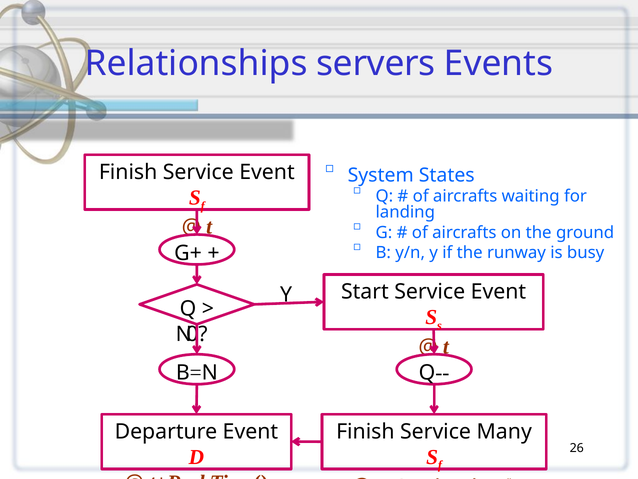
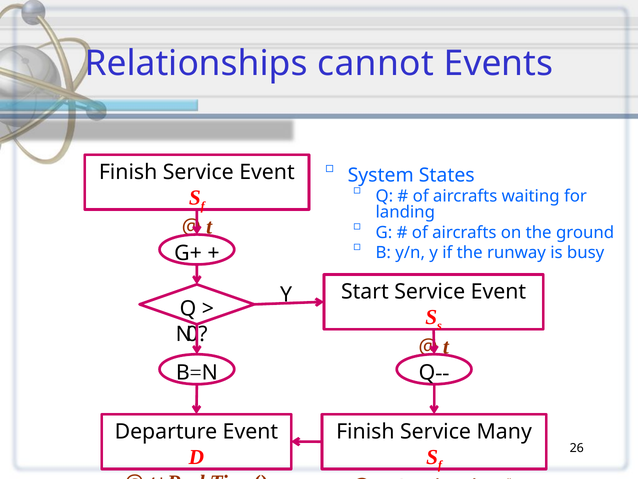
servers: servers -> cannot
